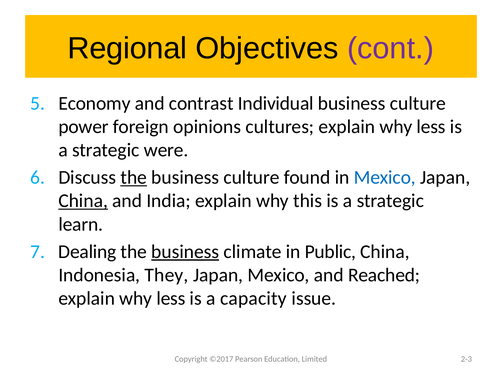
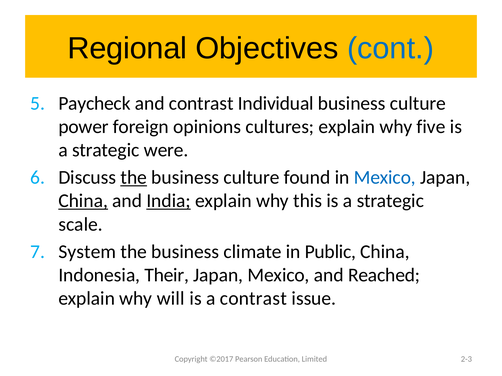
cont colour: purple -> blue
Economy: Economy -> Paycheck
cultures explain why less: less -> five
India underline: none -> present
learn: learn -> scale
Dealing: Dealing -> System
business at (185, 252) underline: present -> none
They: They -> Their
less at (171, 299): less -> will
a capacity: capacity -> contrast
